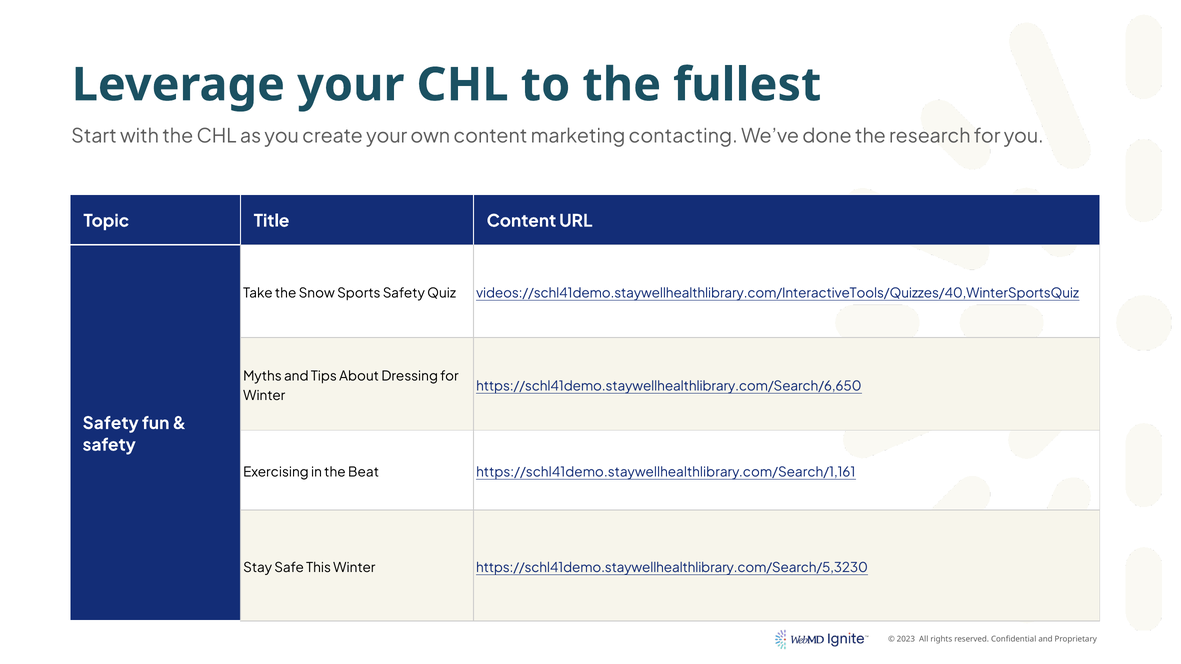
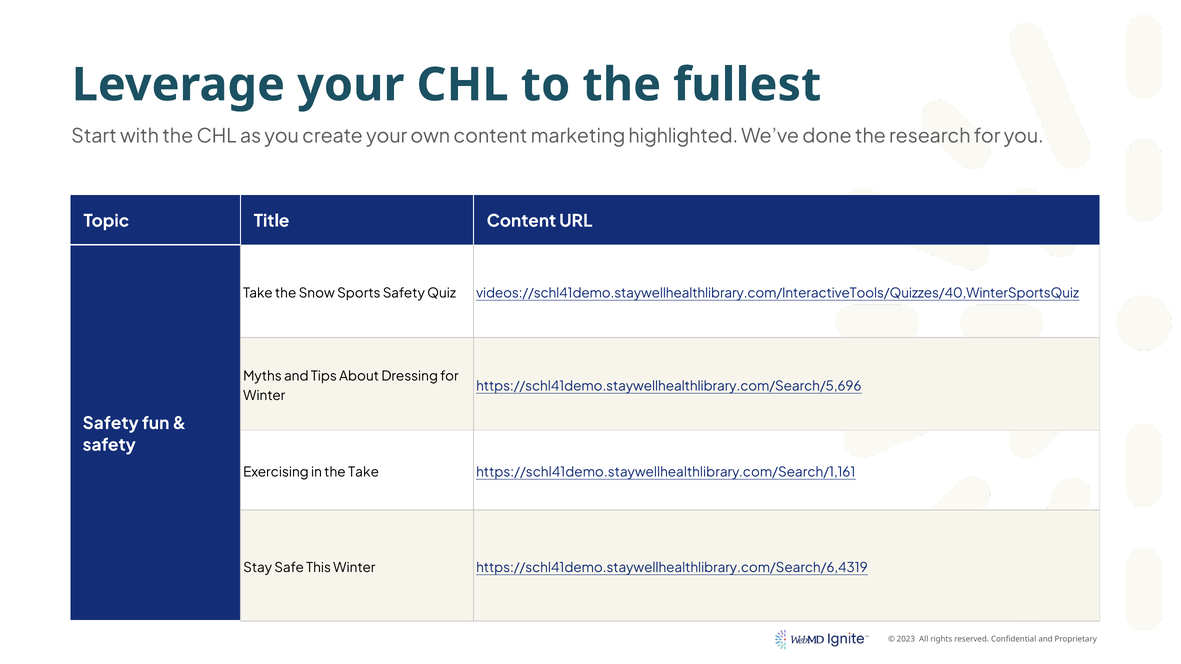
contacting: contacting -> highlighted
https://schl41demo.staywellhealthlibrary.com/Search/6,650: https://schl41demo.staywellhealthlibrary.com/Search/6,650 -> https://schl41demo.staywellhealthlibrary.com/Search/5,696
the Beat: Beat -> Take
https://schl41demo.staywellhealthlibrary.com/Search/5,3230: https://schl41demo.staywellhealthlibrary.com/Search/5,3230 -> https://schl41demo.staywellhealthlibrary.com/Search/6,4319
